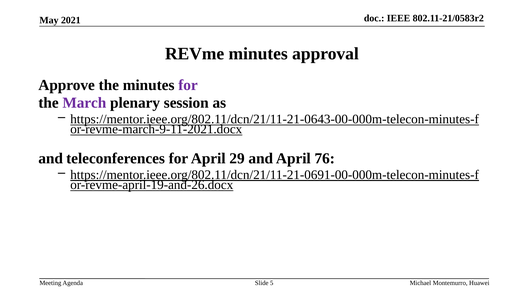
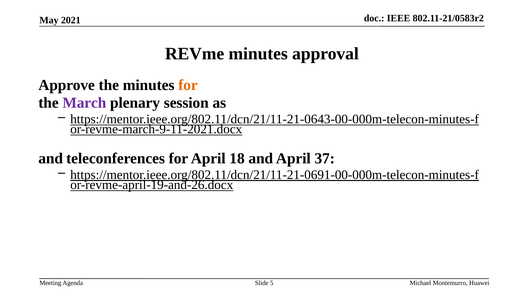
for at (188, 85) colour: purple -> orange
29: 29 -> 18
76: 76 -> 37
